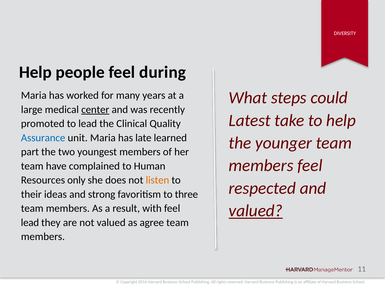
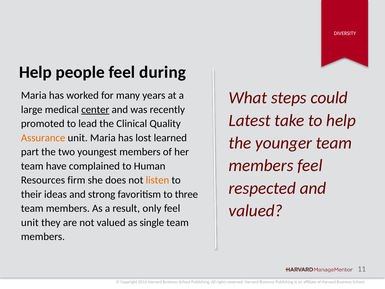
Assurance colour: blue -> orange
late: late -> lost
only: only -> firm
valued at (256, 211) underline: present -> none
with: with -> only
lead at (30, 222): lead -> unit
agree: agree -> single
